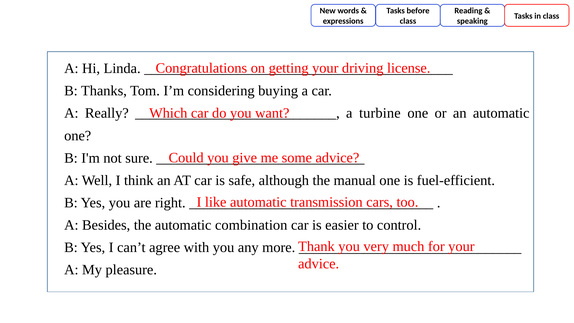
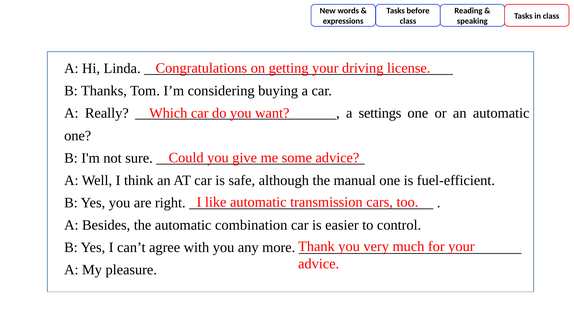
turbine: turbine -> settings
